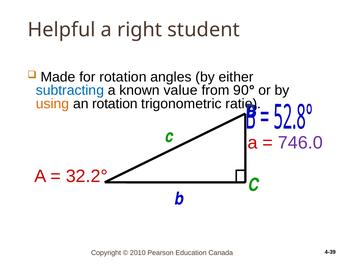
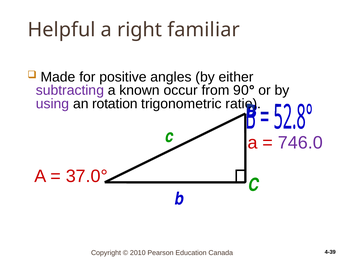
student: student -> familiar
for rotation: rotation -> positive
subtracting colour: blue -> purple
value: value -> occur
using colour: orange -> purple
32.2°: 32.2° -> 37.0°
